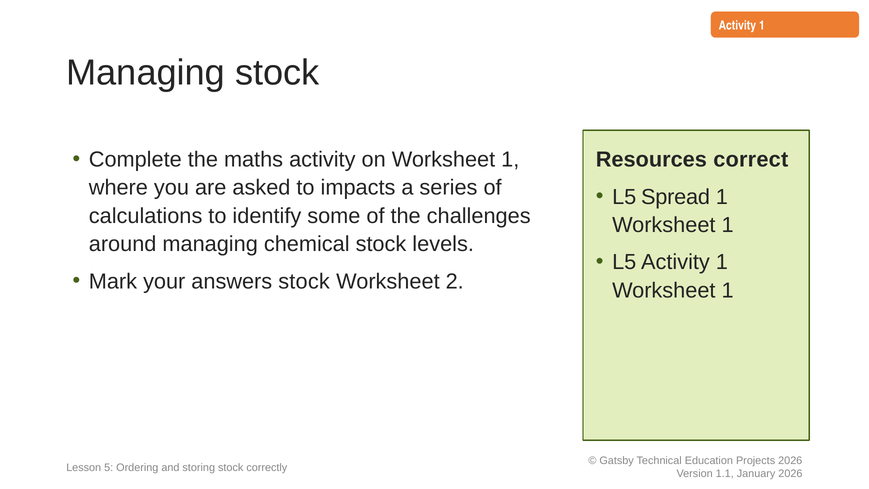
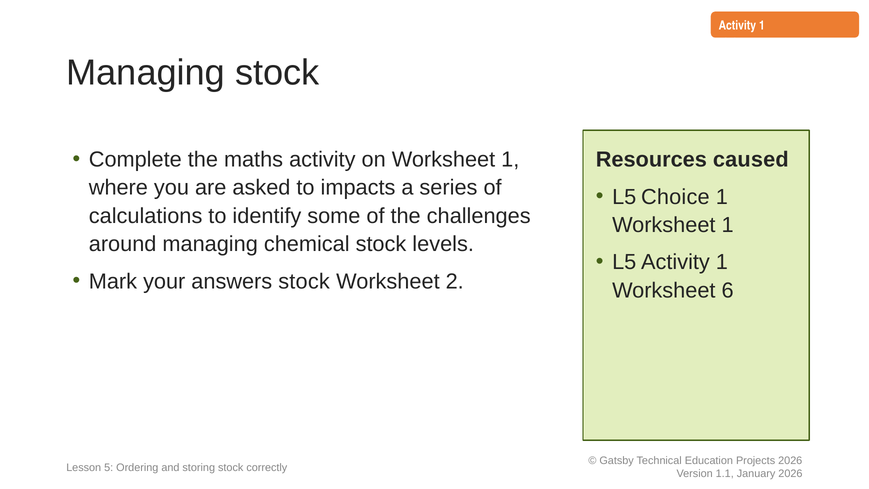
correct: correct -> caused
Spread: Spread -> Choice
1 at (728, 290): 1 -> 6
